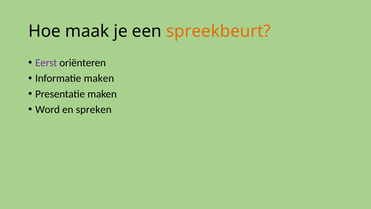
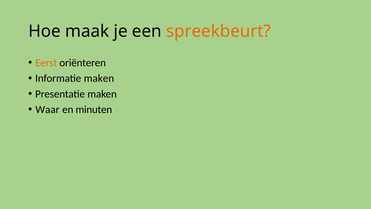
Eerst colour: purple -> orange
Word: Word -> Waar
spreken: spreken -> minuten
